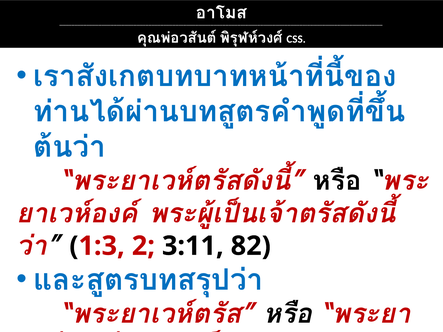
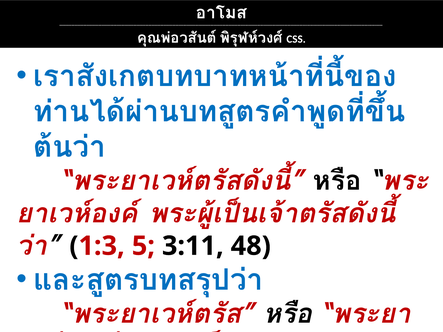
2: 2 -> 5
82: 82 -> 48
